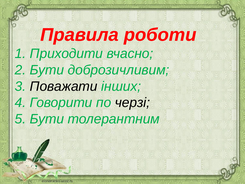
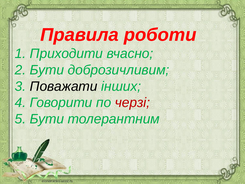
черзі colour: black -> red
